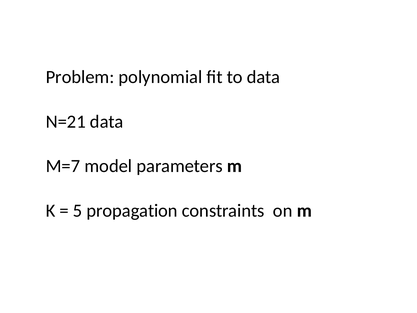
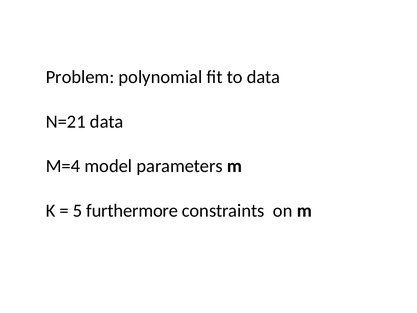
M=7: M=7 -> M=4
propagation: propagation -> furthermore
